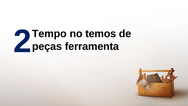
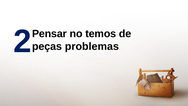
Tempo: Tempo -> Pensar
ferramenta: ferramenta -> problemas
